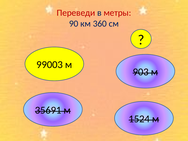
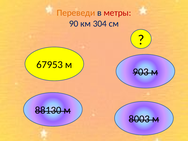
Переведи colour: red -> orange
360: 360 -> 304
99003: 99003 -> 67953
35691: 35691 -> 88130
1524: 1524 -> 8003
